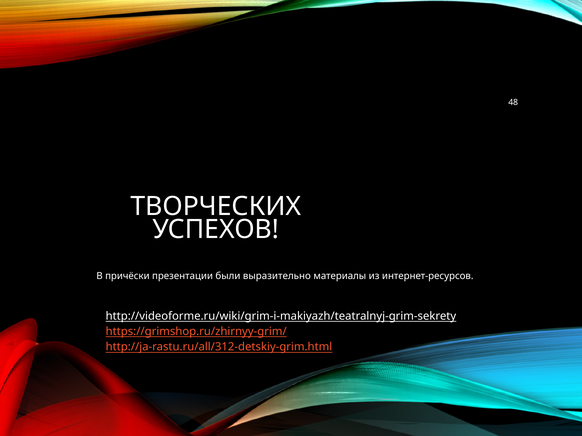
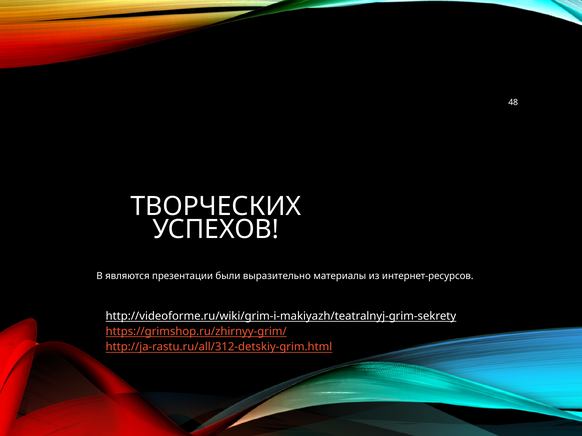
причёски: причёски -> являются
